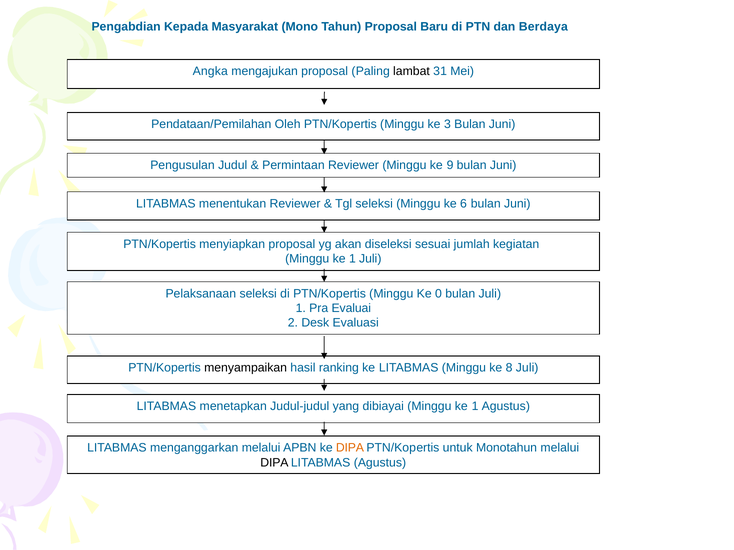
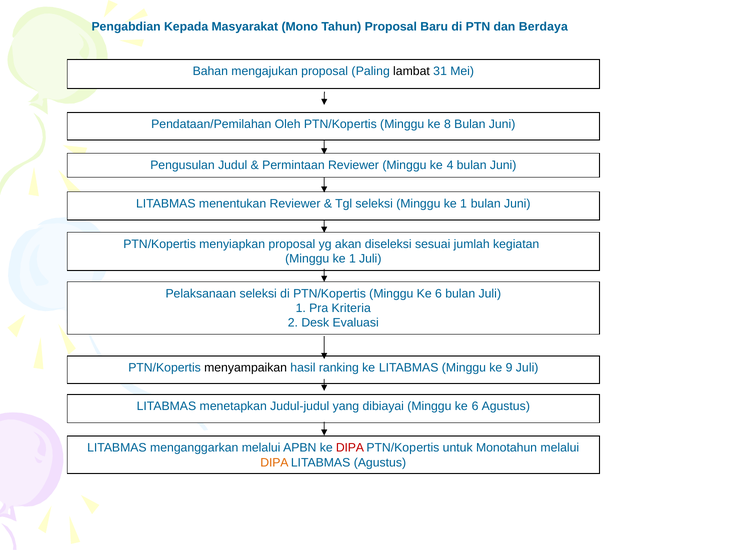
Angka: Angka -> Bahan
3: 3 -> 8
9: 9 -> 4
seleksi Minggu ke 6: 6 -> 1
PTN/Kopertis Minggu Ke 0: 0 -> 6
Evaluai: Evaluai -> Kriteria
8: 8 -> 9
dibiayai Minggu ke 1: 1 -> 6
DIPA at (350, 448) colour: orange -> red
DIPA at (274, 463) colour: black -> orange
